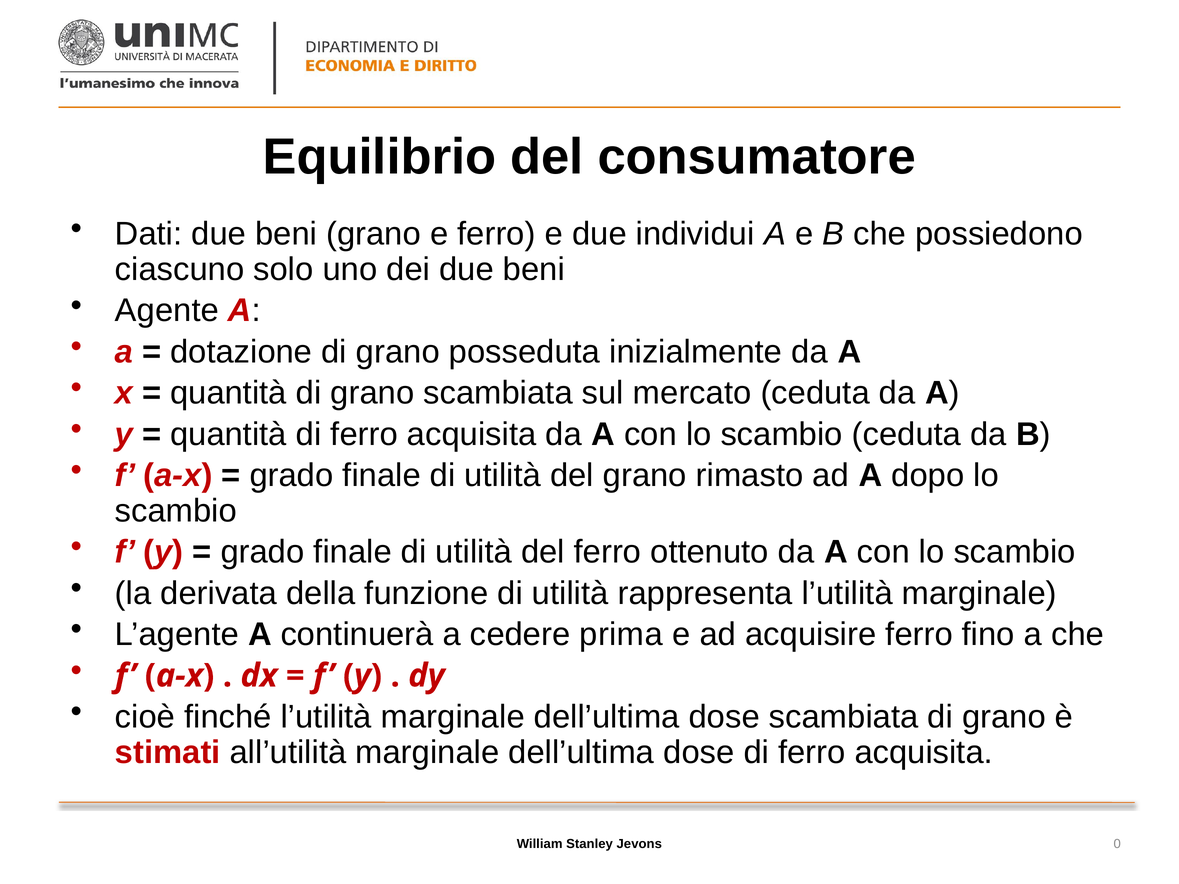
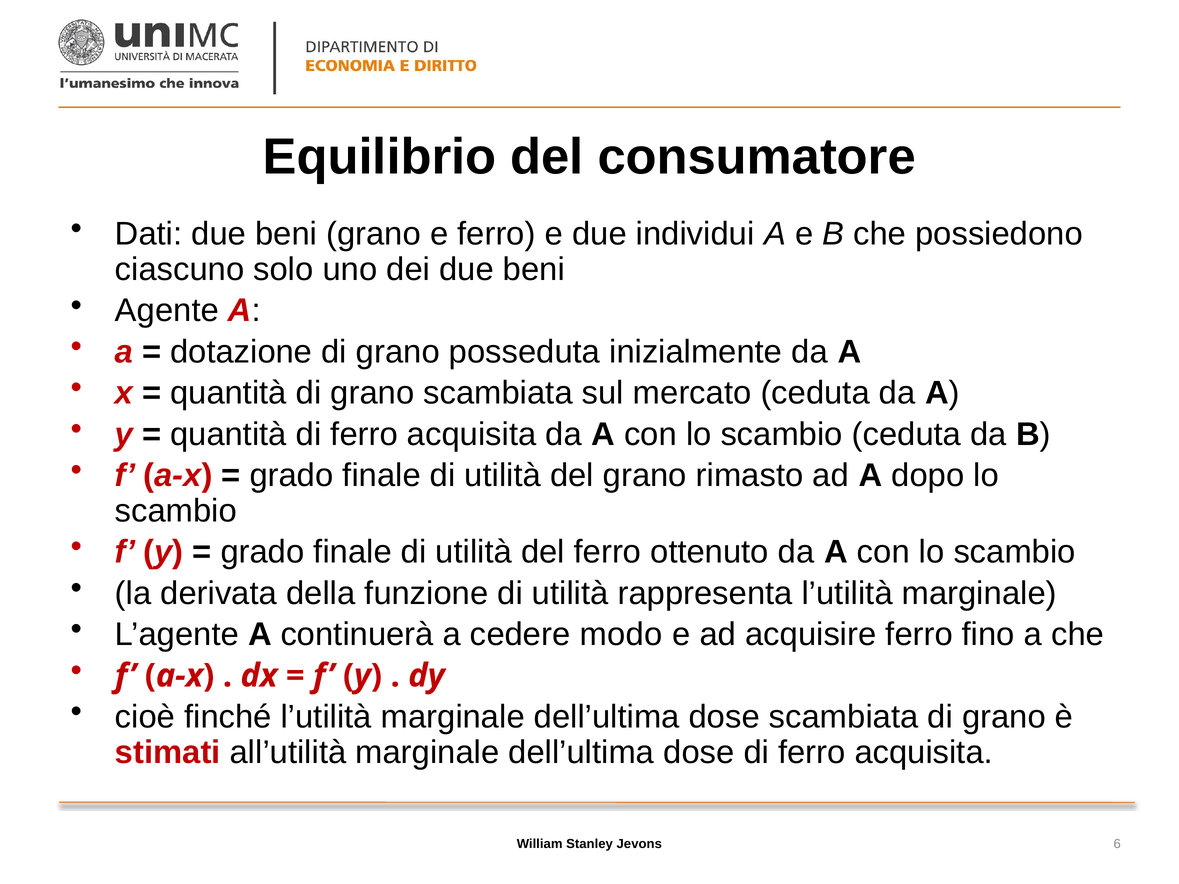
prima: prima -> modo
0: 0 -> 6
